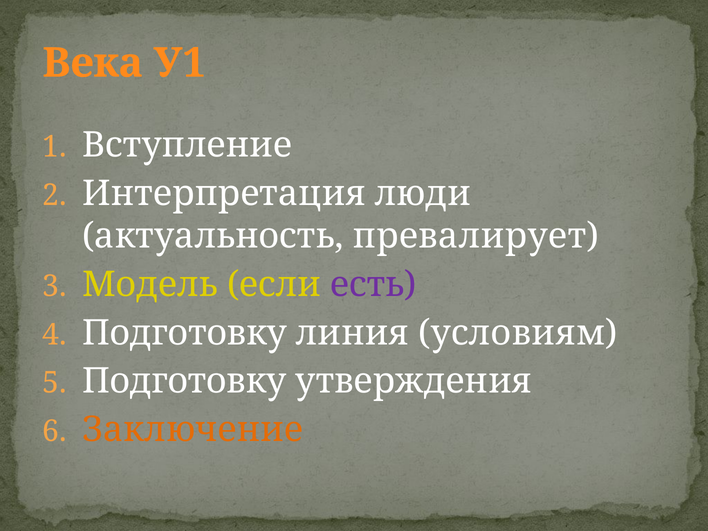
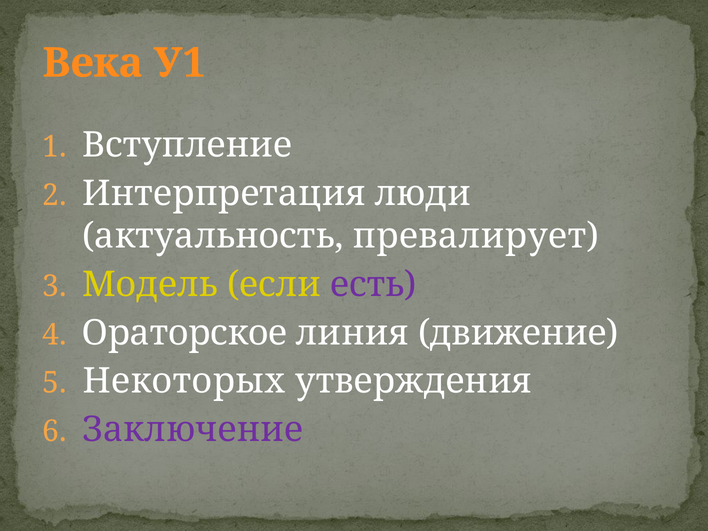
Подготовку at (185, 333): Подготовку -> Ораторское
условиям: условиям -> движение
Подготовку at (184, 381): Подготовку -> Некоторых
Заключение colour: orange -> purple
